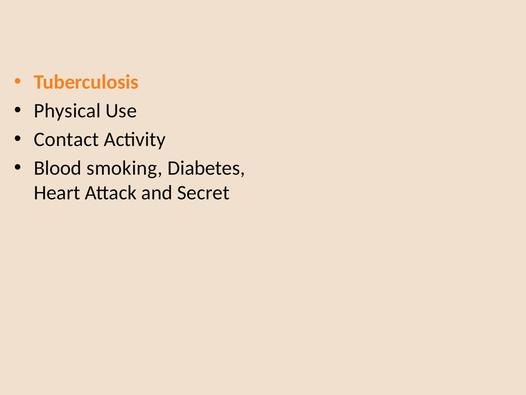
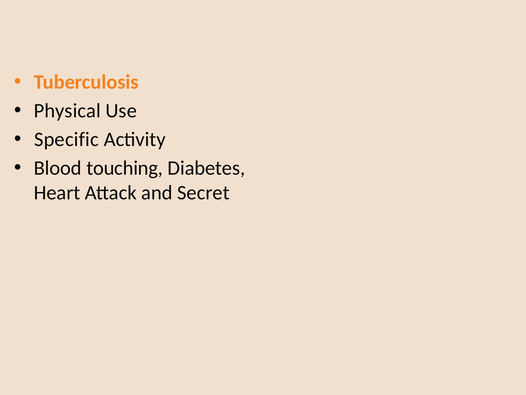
Contact: Contact -> Specific
smoking: smoking -> touching
